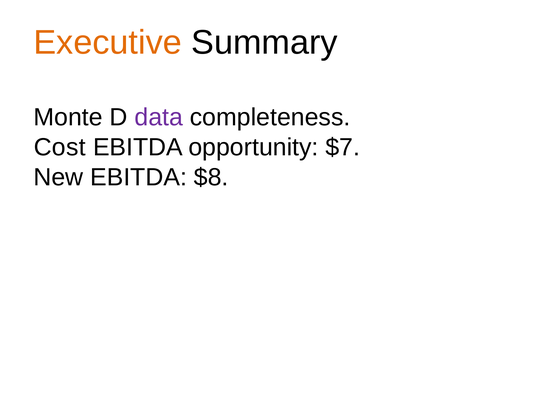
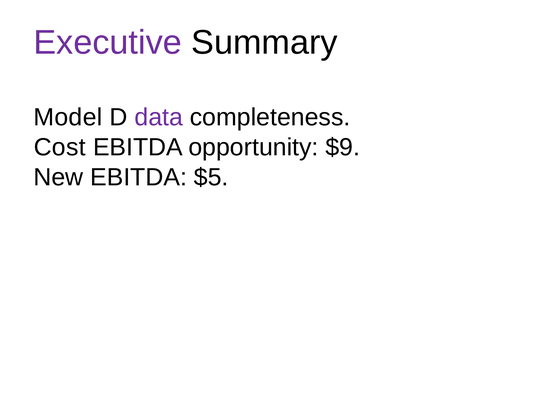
Executive colour: orange -> purple
Monte: Monte -> Model
$7: $7 -> $9
$8: $8 -> $5
